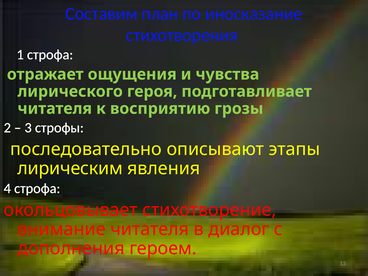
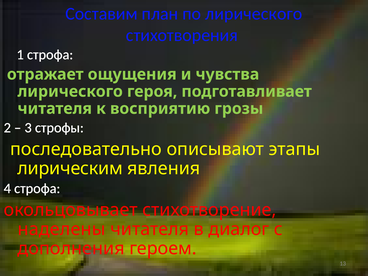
по иносказание: иносказание -> лирического
внимание: внимание -> наделены
